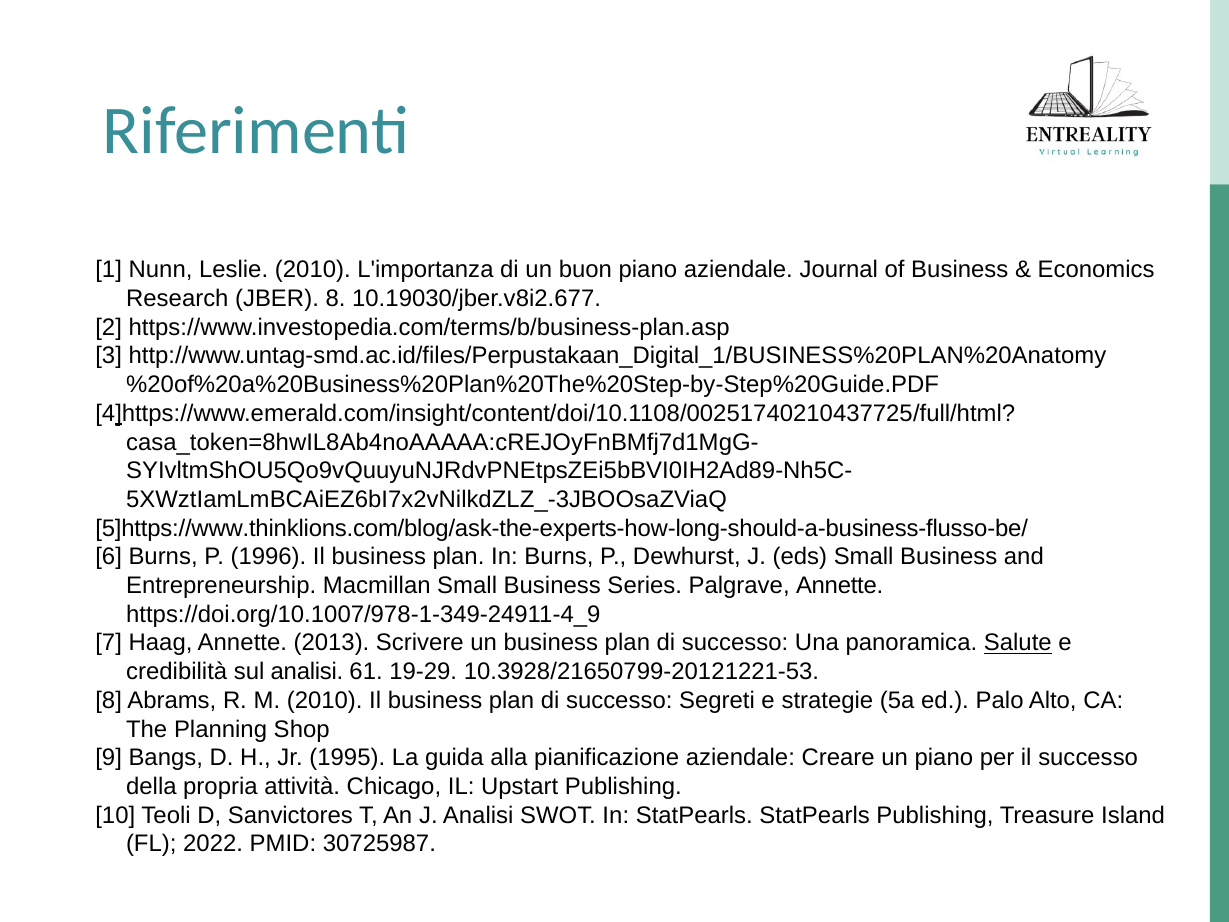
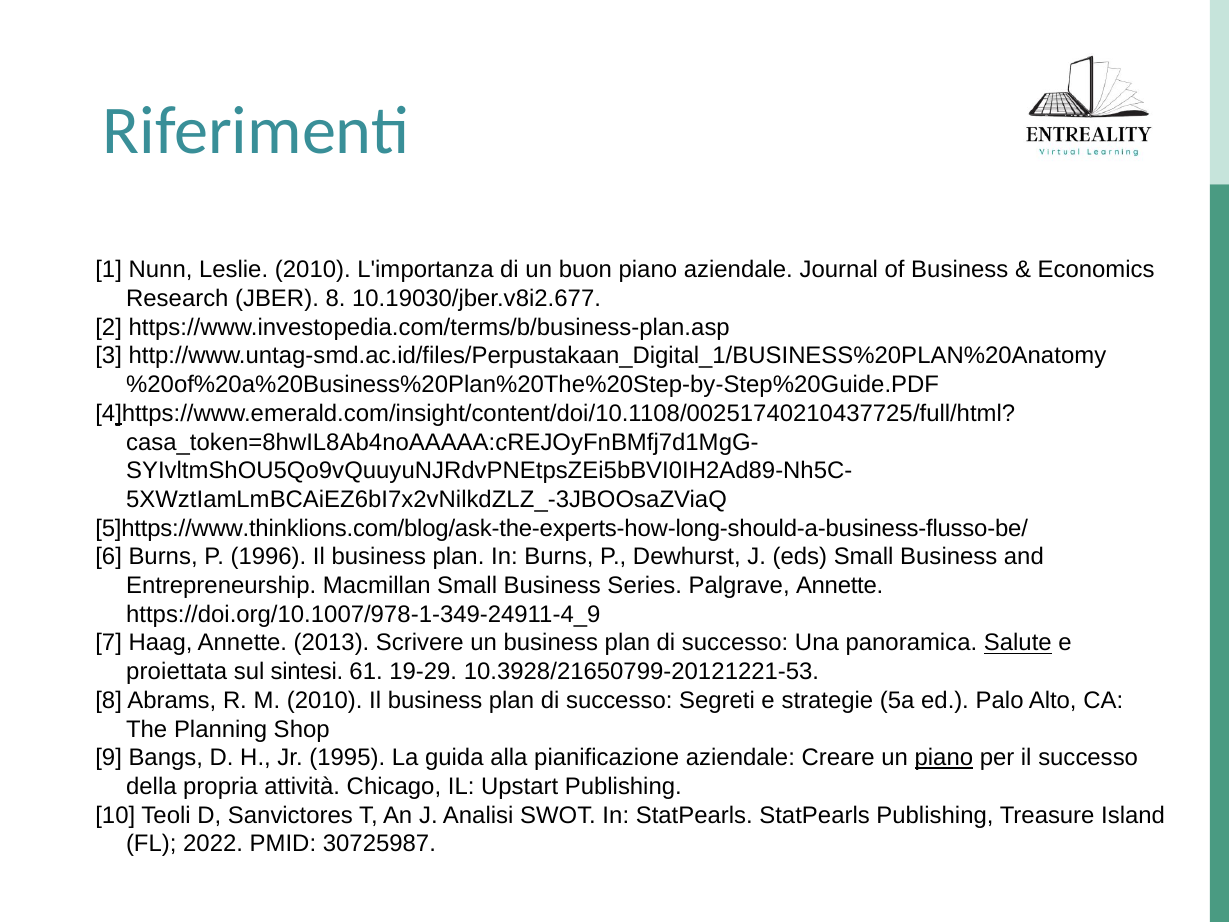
credibilità: credibilità -> proiettata
sul analisi: analisi -> sintesi
piano at (944, 758) underline: none -> present
